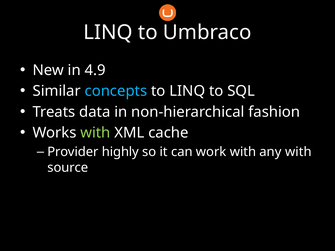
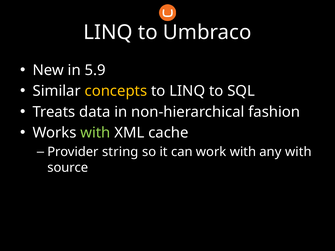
4.9: 4.9 -> 5.9
concepts colour: light blue -> yellow
highly: highly -> string
